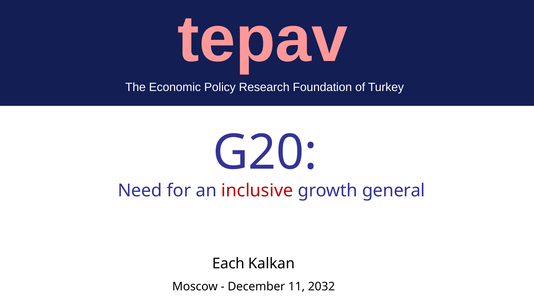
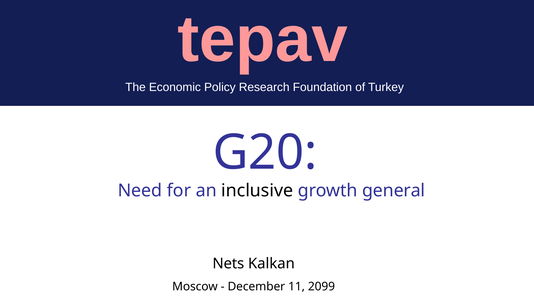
inclusive colour: red -> black
Each: Each -> Nets
2032: 2032 -> 2099
